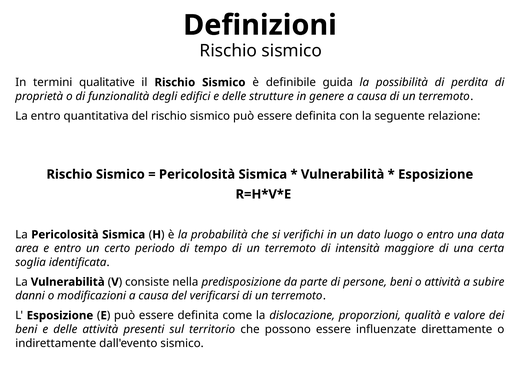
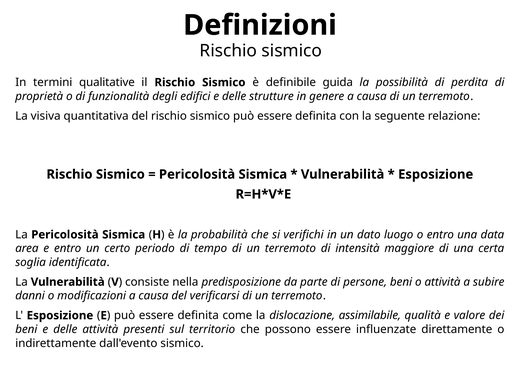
La entro: entro -> visiva
proporzioni: proporzioni -> assimilabile
